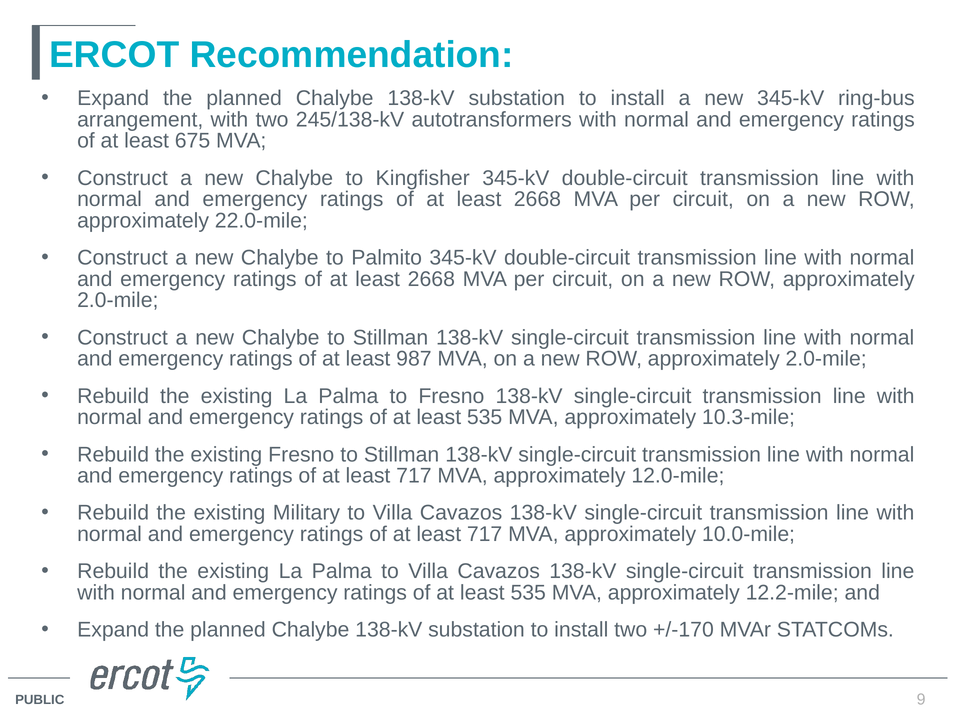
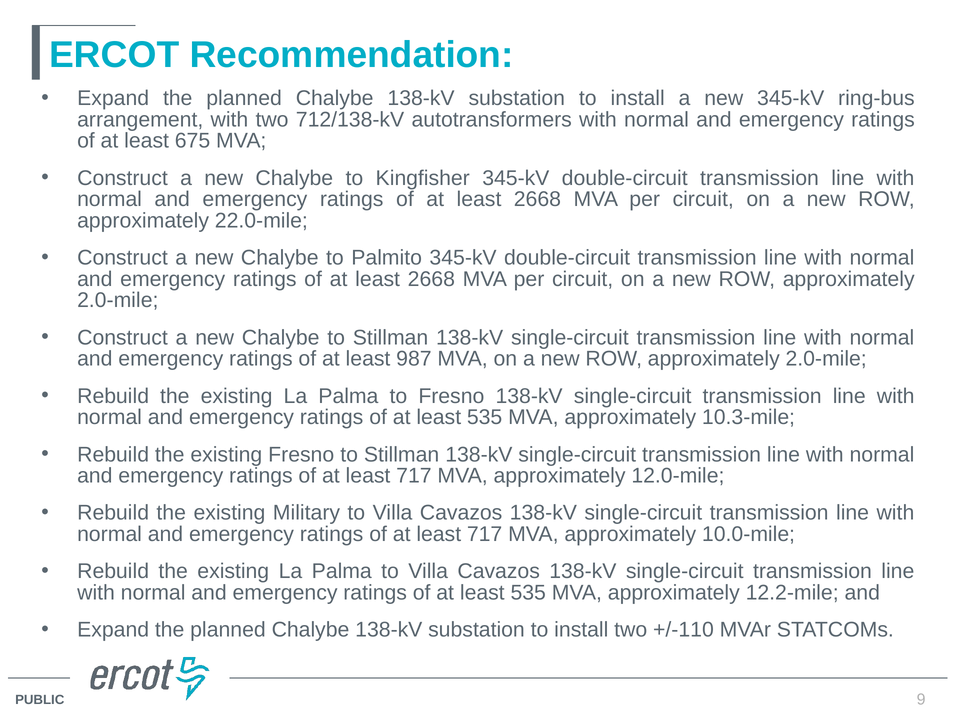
245/138-kV: 245/138-kV -> 712/138-kV
+/-170: +/-170 -> +/-110
